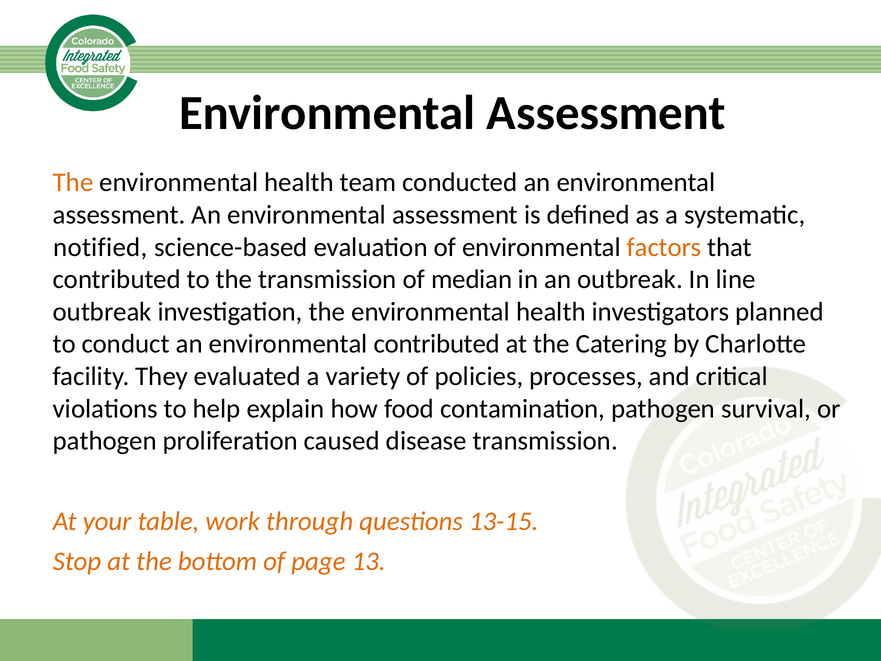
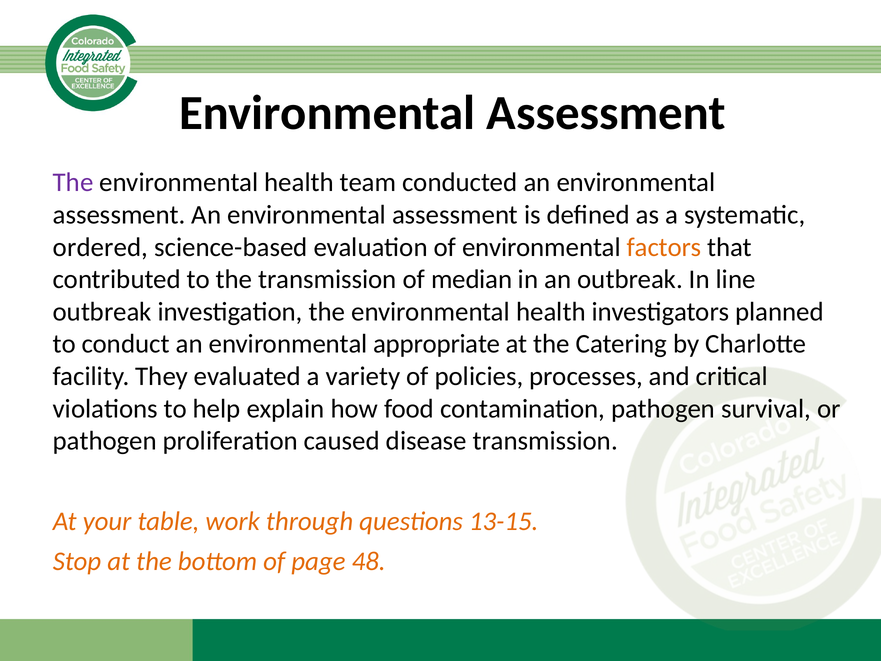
The at (73, 182) colour: orange -> purple
notified: notified -> ordered
environmental contributed: contributed -> appropriate
13: 13 -> 48
